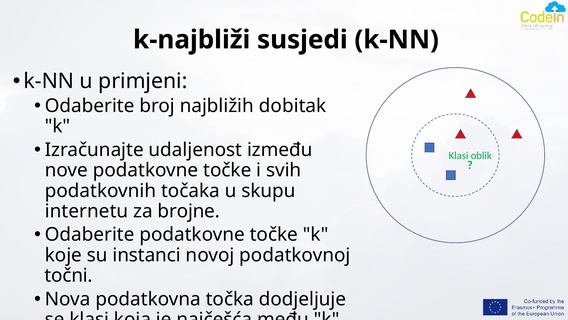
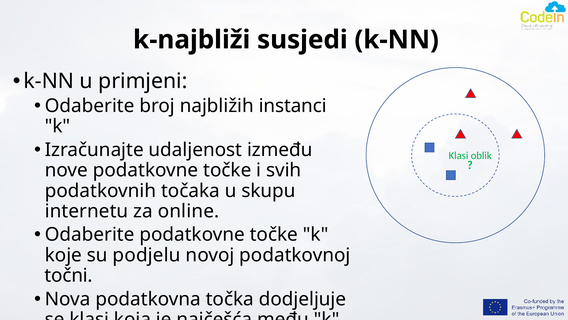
dobitak: dobitak -> instanci
brojne: brojne -> online
instanci: instanci -> podjelu
